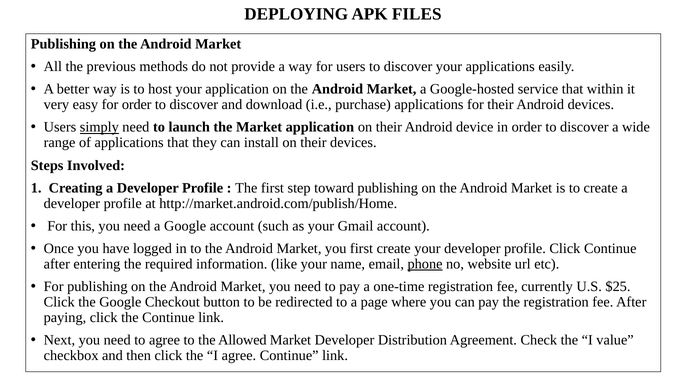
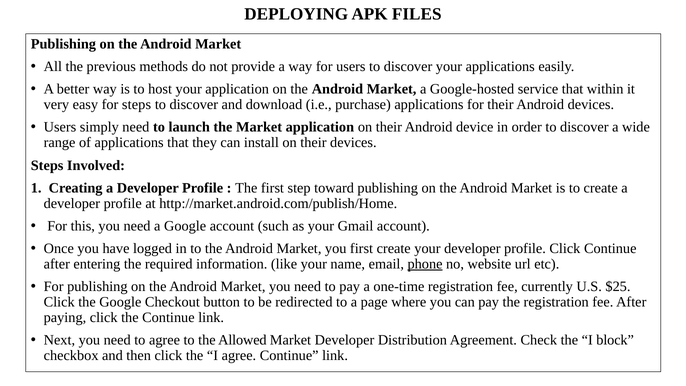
for order: order -> steps
simply underline: present -> none
value: value -> block
